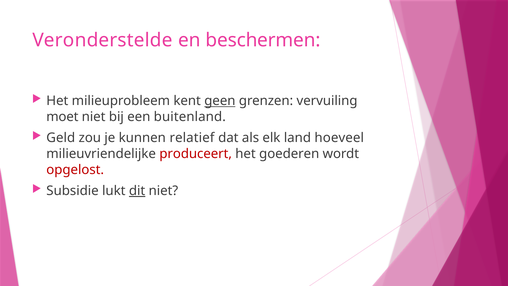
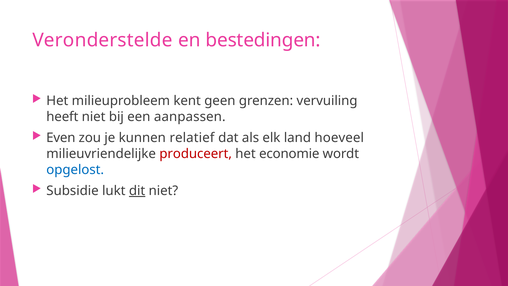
beschermen: beschermen -> bestedingen
geen underline: present -> none
moet: moet -> heeft
buitenland: buitenland -> aanpassen
Geld: Geld -> Even
goederen: goederen -> economie
opgelost colour: red -> blue
